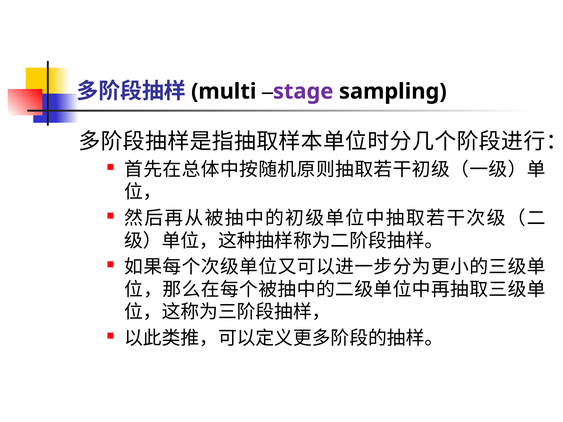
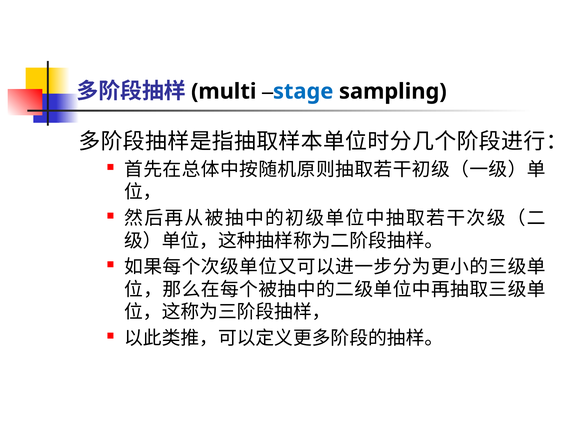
stage colour: purple -> blue
